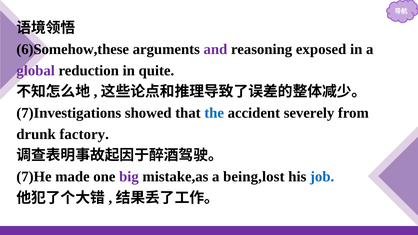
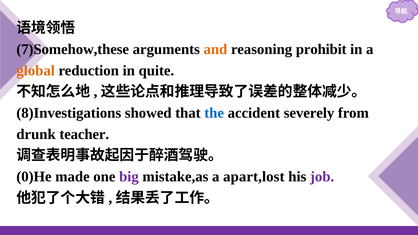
6)Somehow,these: 6)Somehow,these -> 7)Somehow,these
and colour: purple -> orange
exposed: exposed -> prohibit
global colour: purple -> orange
7)Investigations: 7)Investigations -> 8)Investigations
factory: factory -> teacher
7)He: 7)He -> 0)He
being,lost: being,lost -> apart,lost
job colour: blue -> purple
